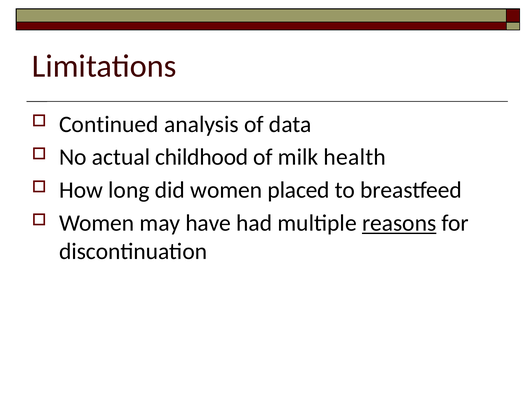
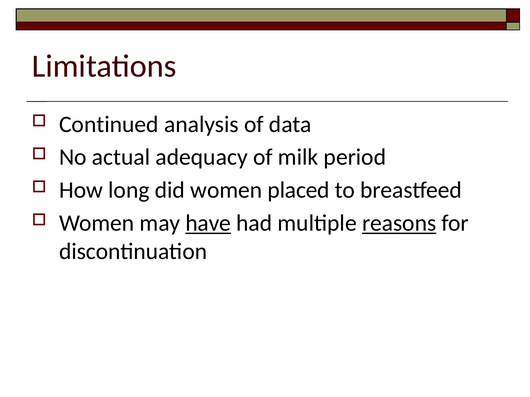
childhood: childhood -> adequacy
health: health -> period
have underline: none -> present
